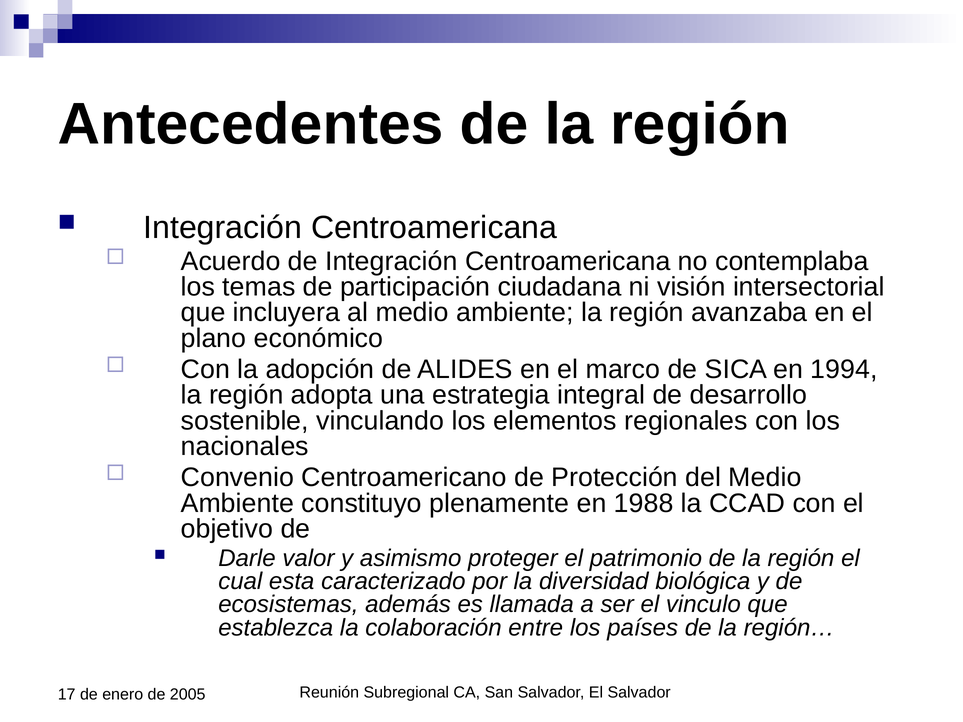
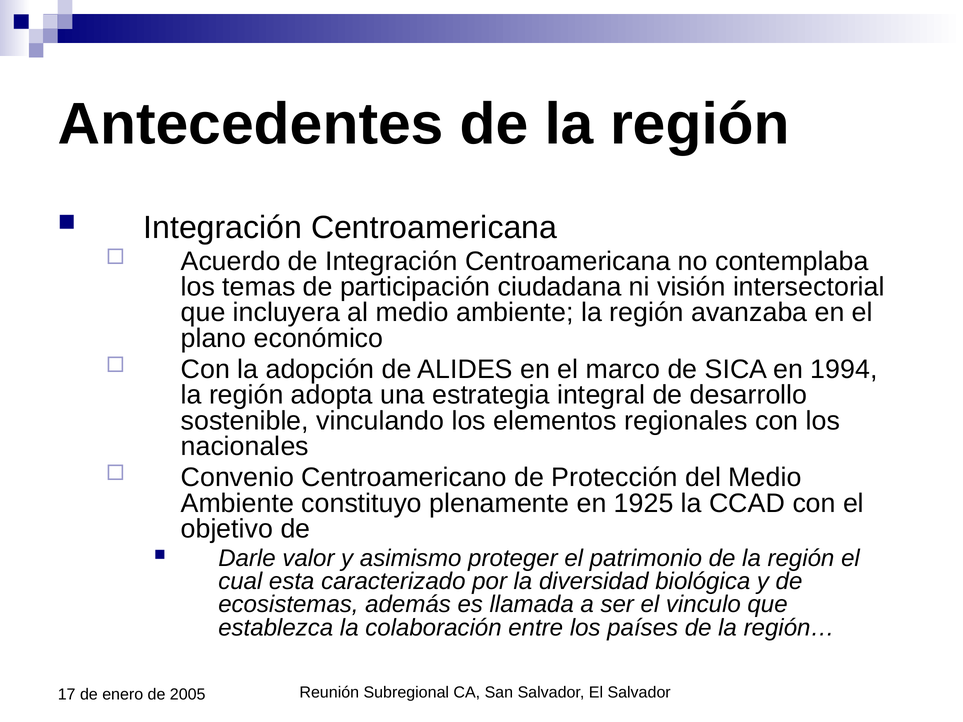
1988: 1988 -> 1925
